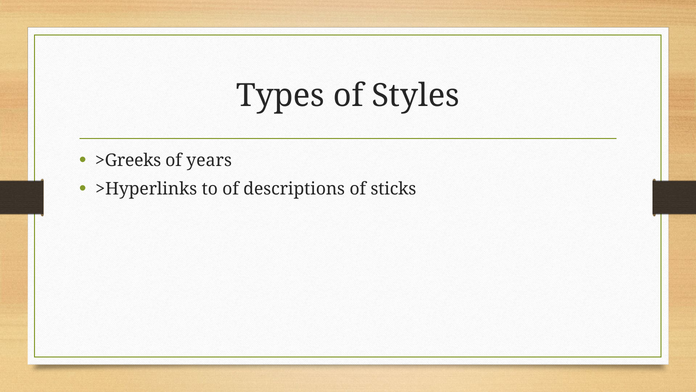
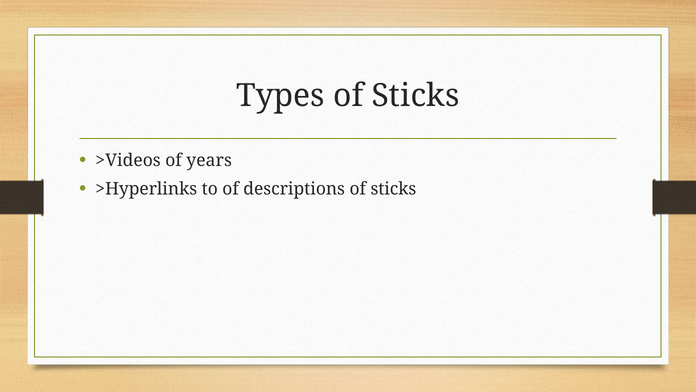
Types of Styles: Styles -> Sticks
>Greeks: >Greeks -> >Videos
